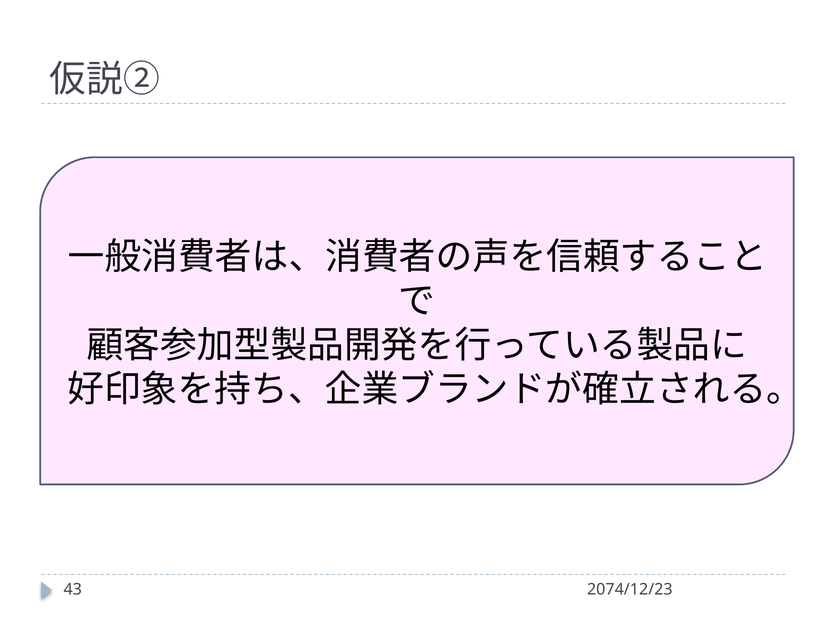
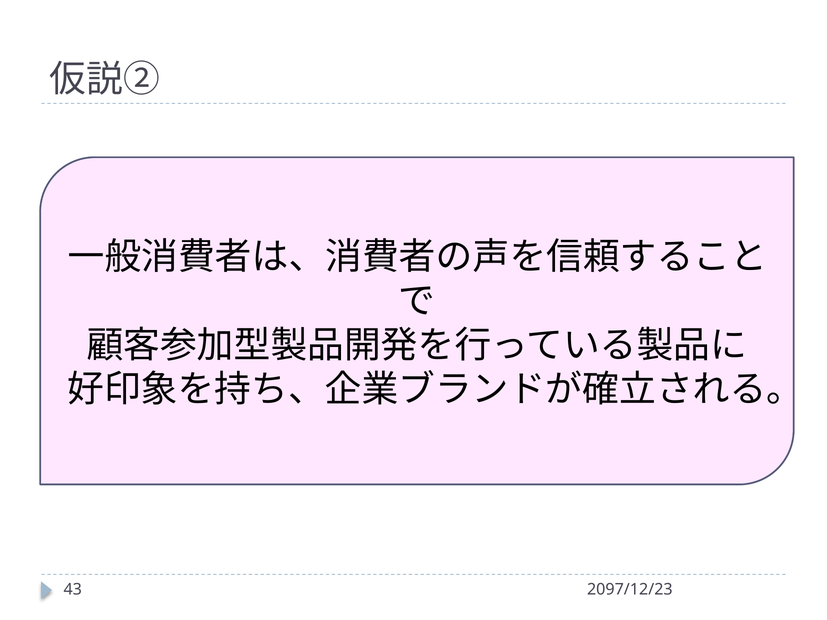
2074/12/23: 2074/12/23 -> 2097/12/23
